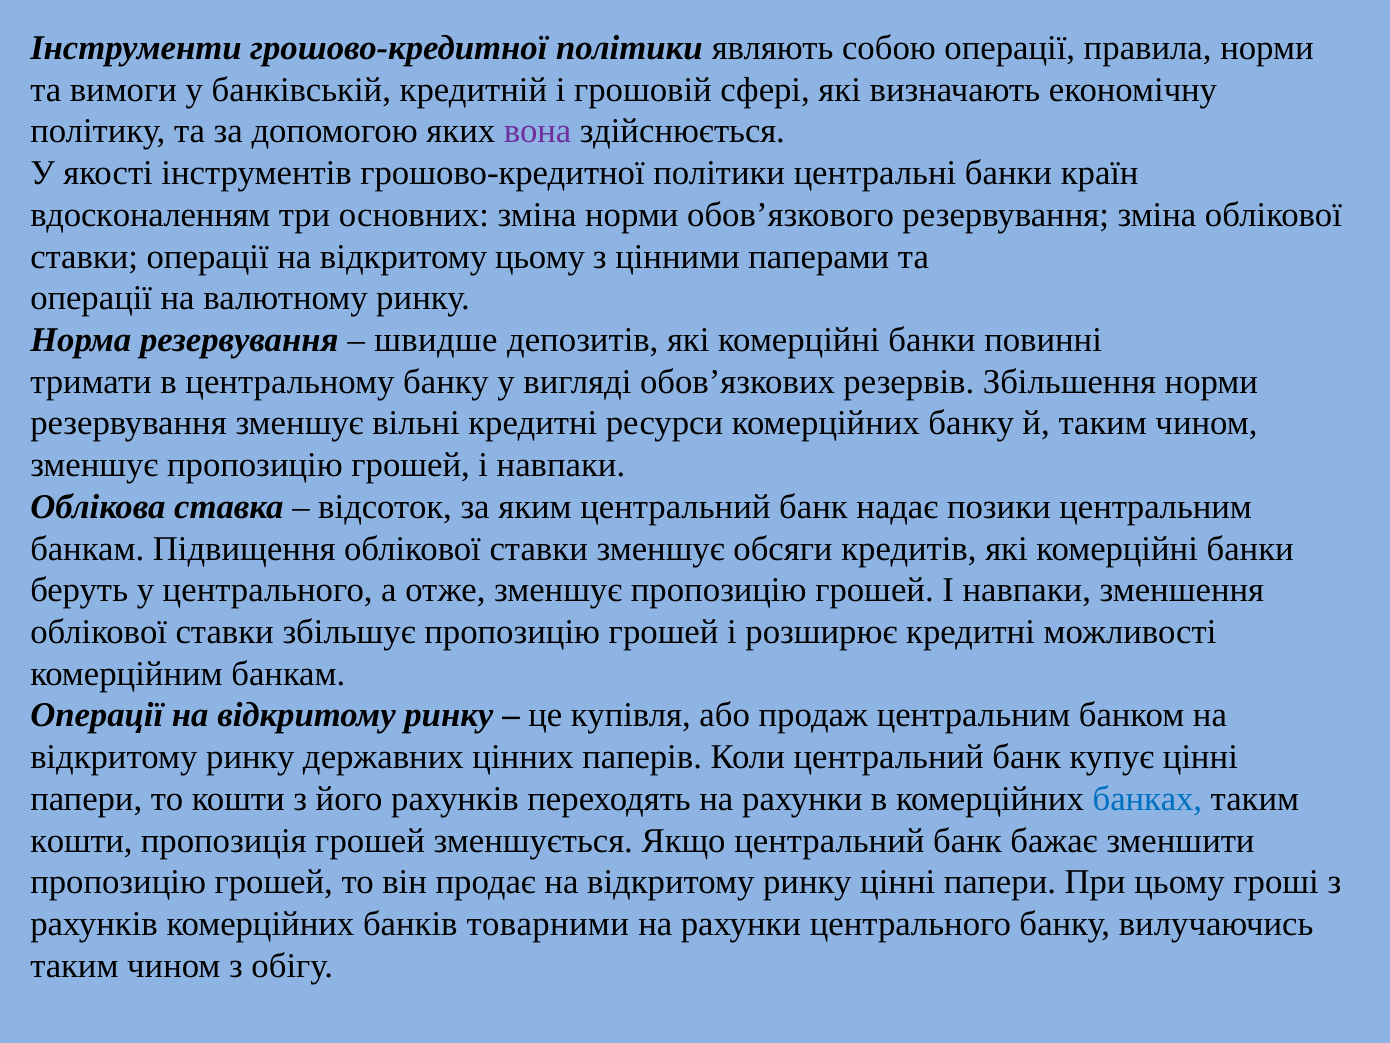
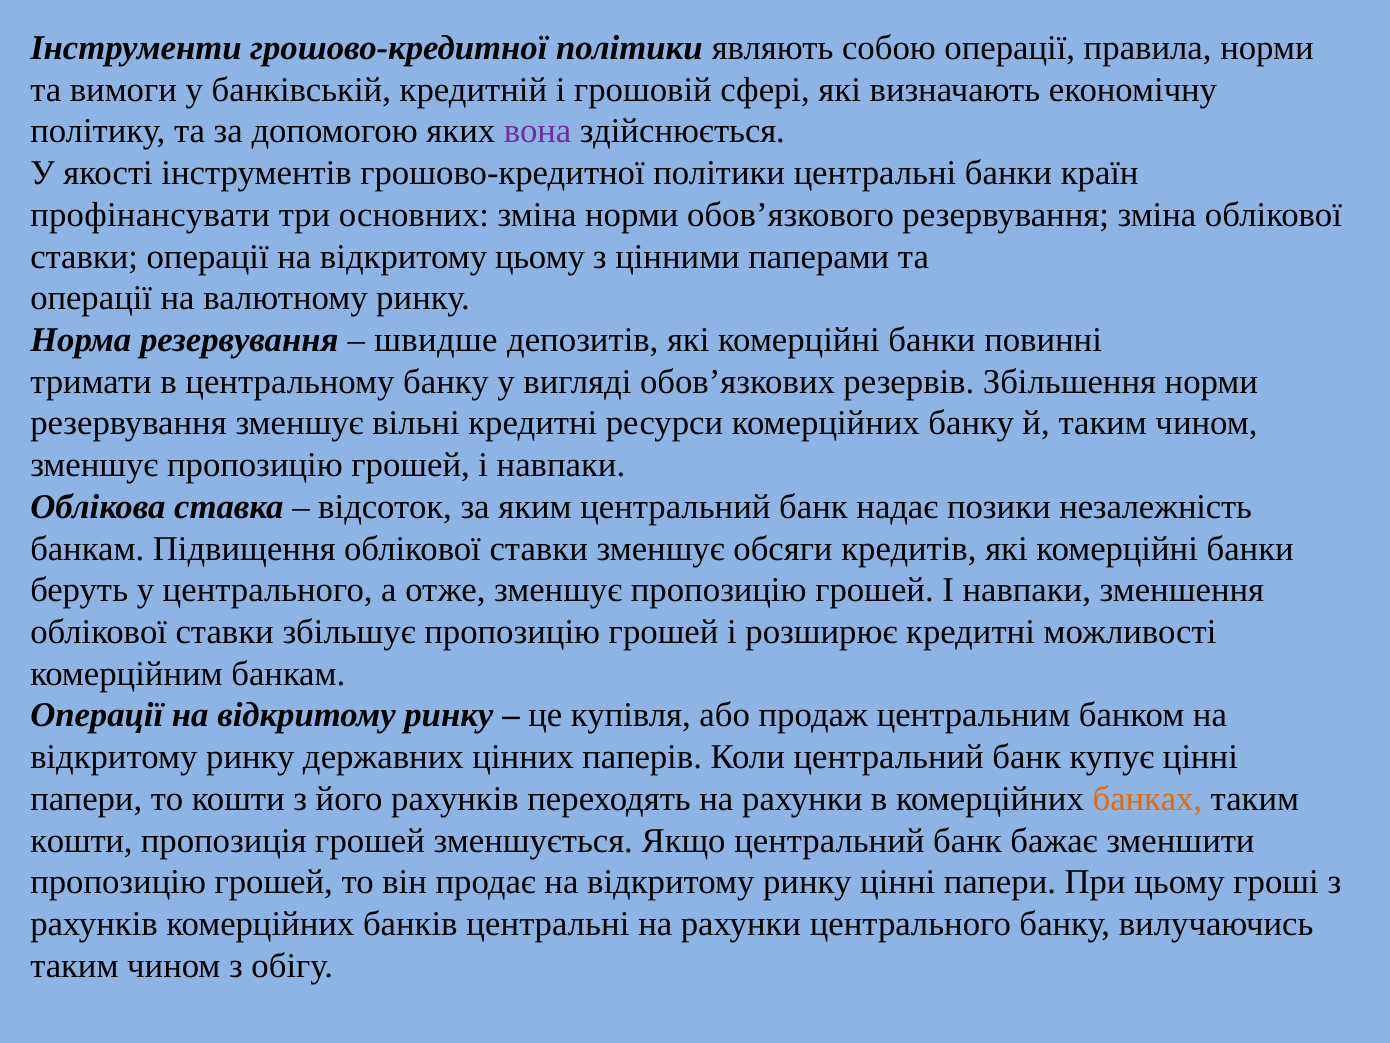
вдосконаленням: вдосконаленням -> профінансувати
позики центральним: центральним -> незалежність
банках colour: blue -> orange
банків товарними: товарними -> центральні
